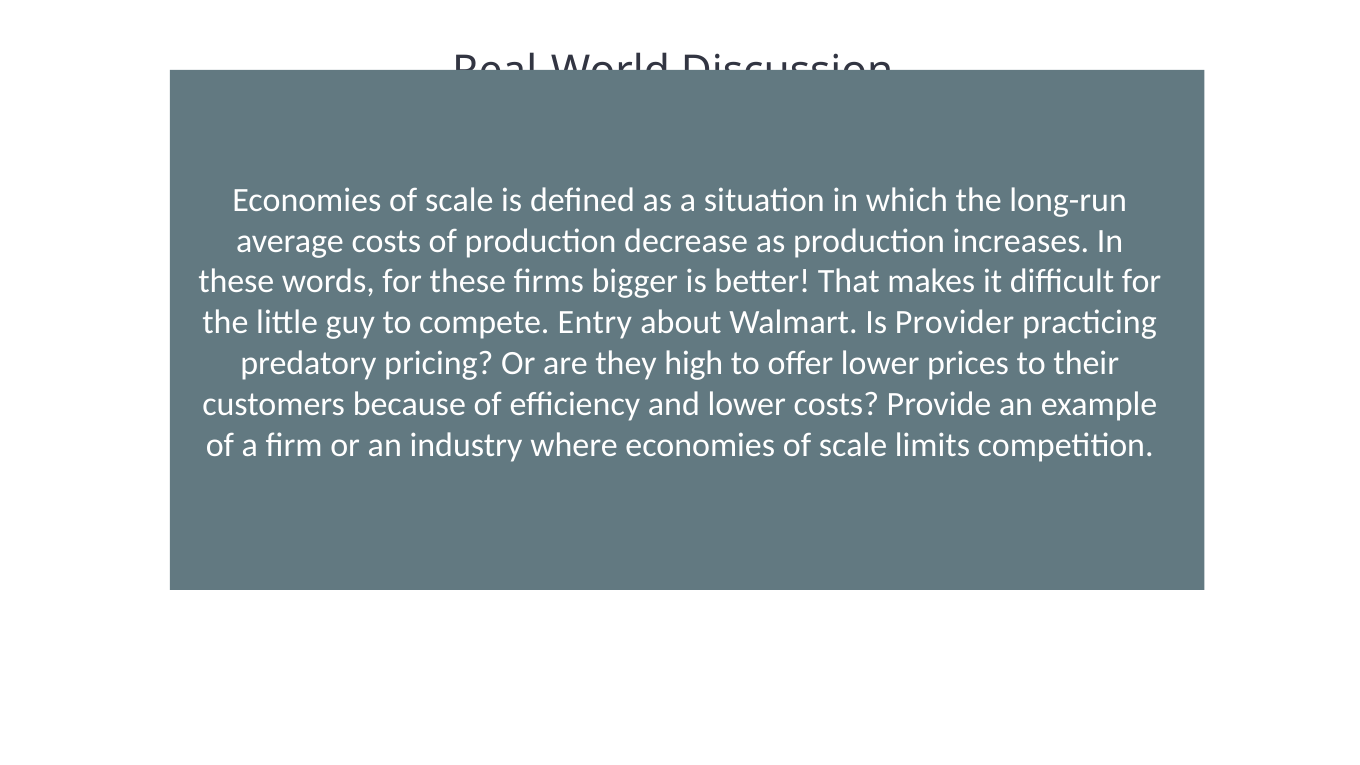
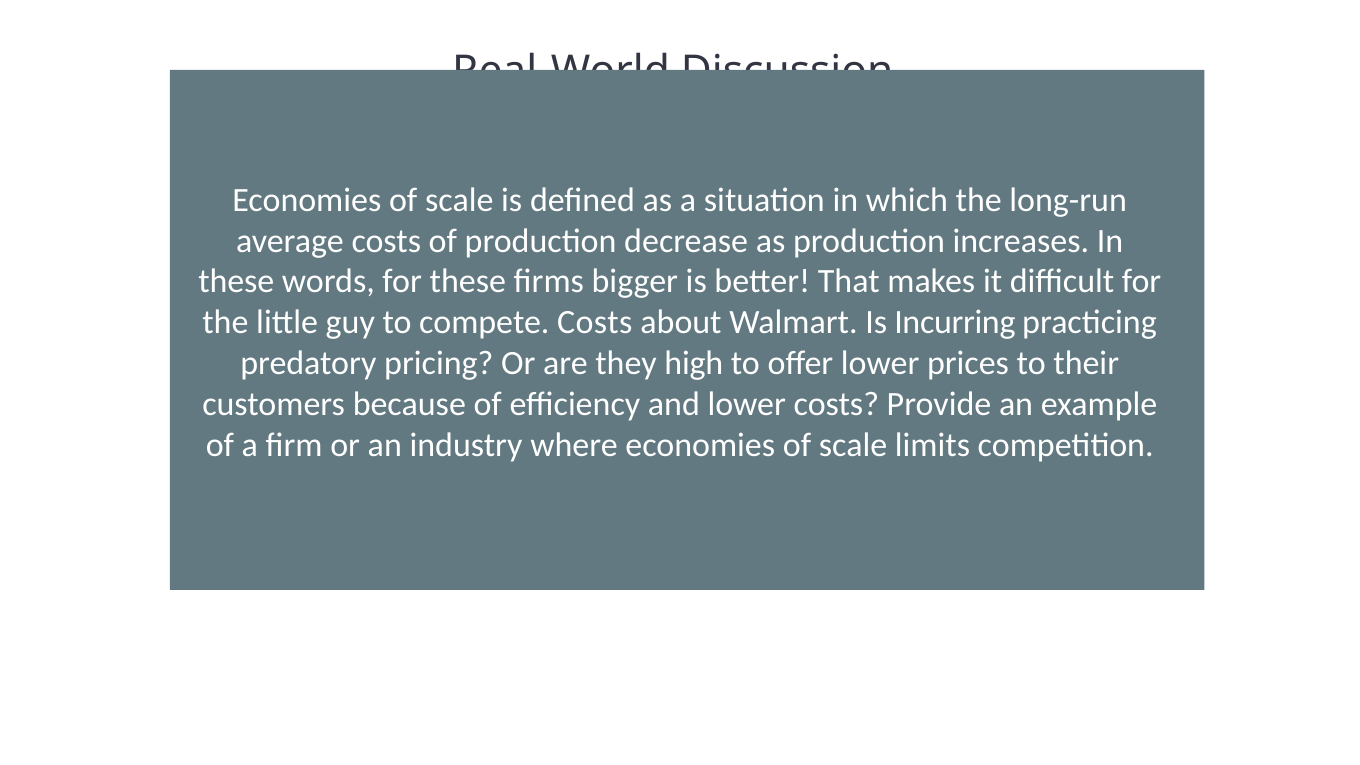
compete Entry: Entry -> Costs
Provider: Provider -> Incurring
